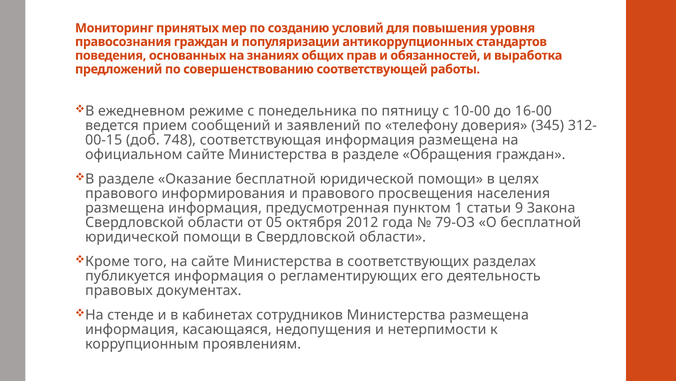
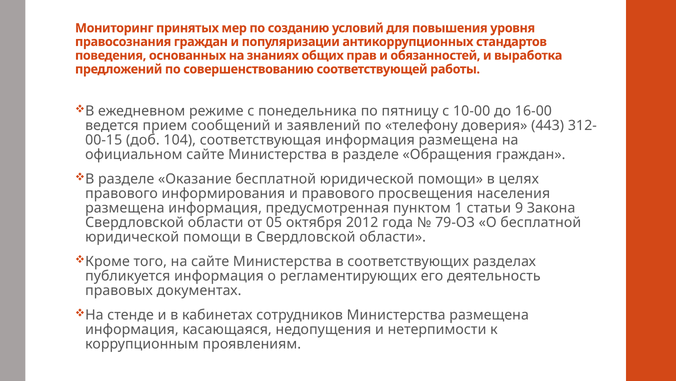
345: 345 -> 443
748: 748 -> 104
